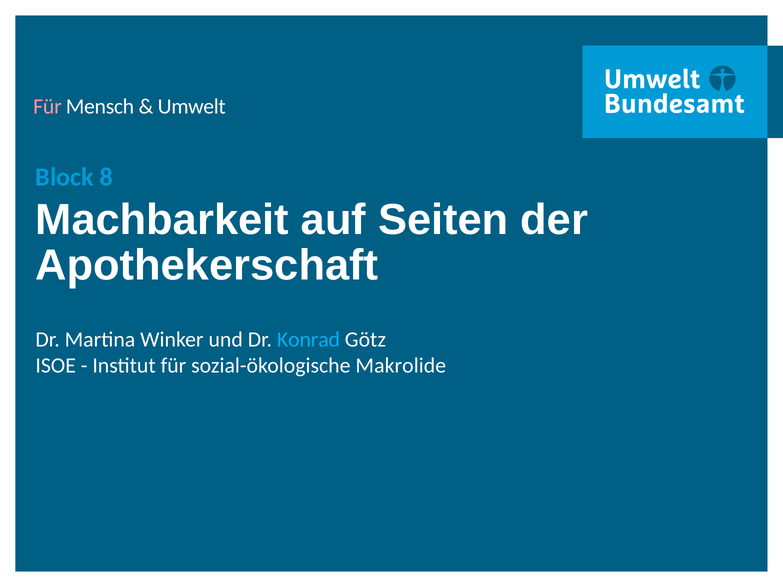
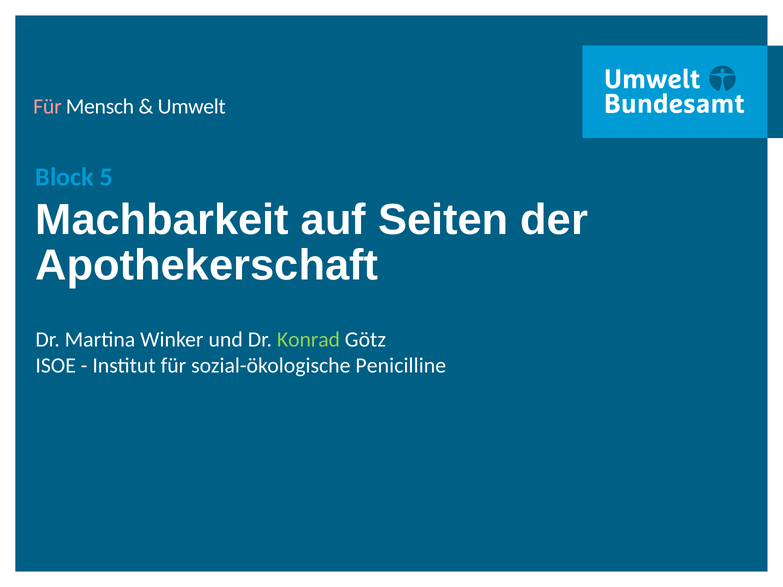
8: 8 -> 5
Konrad colour: light blue -> light green
Makrolide: Makrolide -> Penicilline
